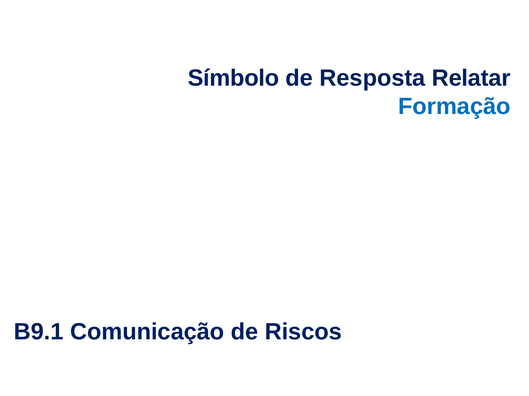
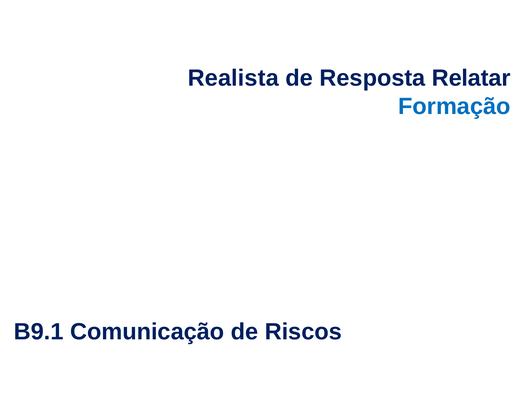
Símbolo: Símbolo -> Realista
